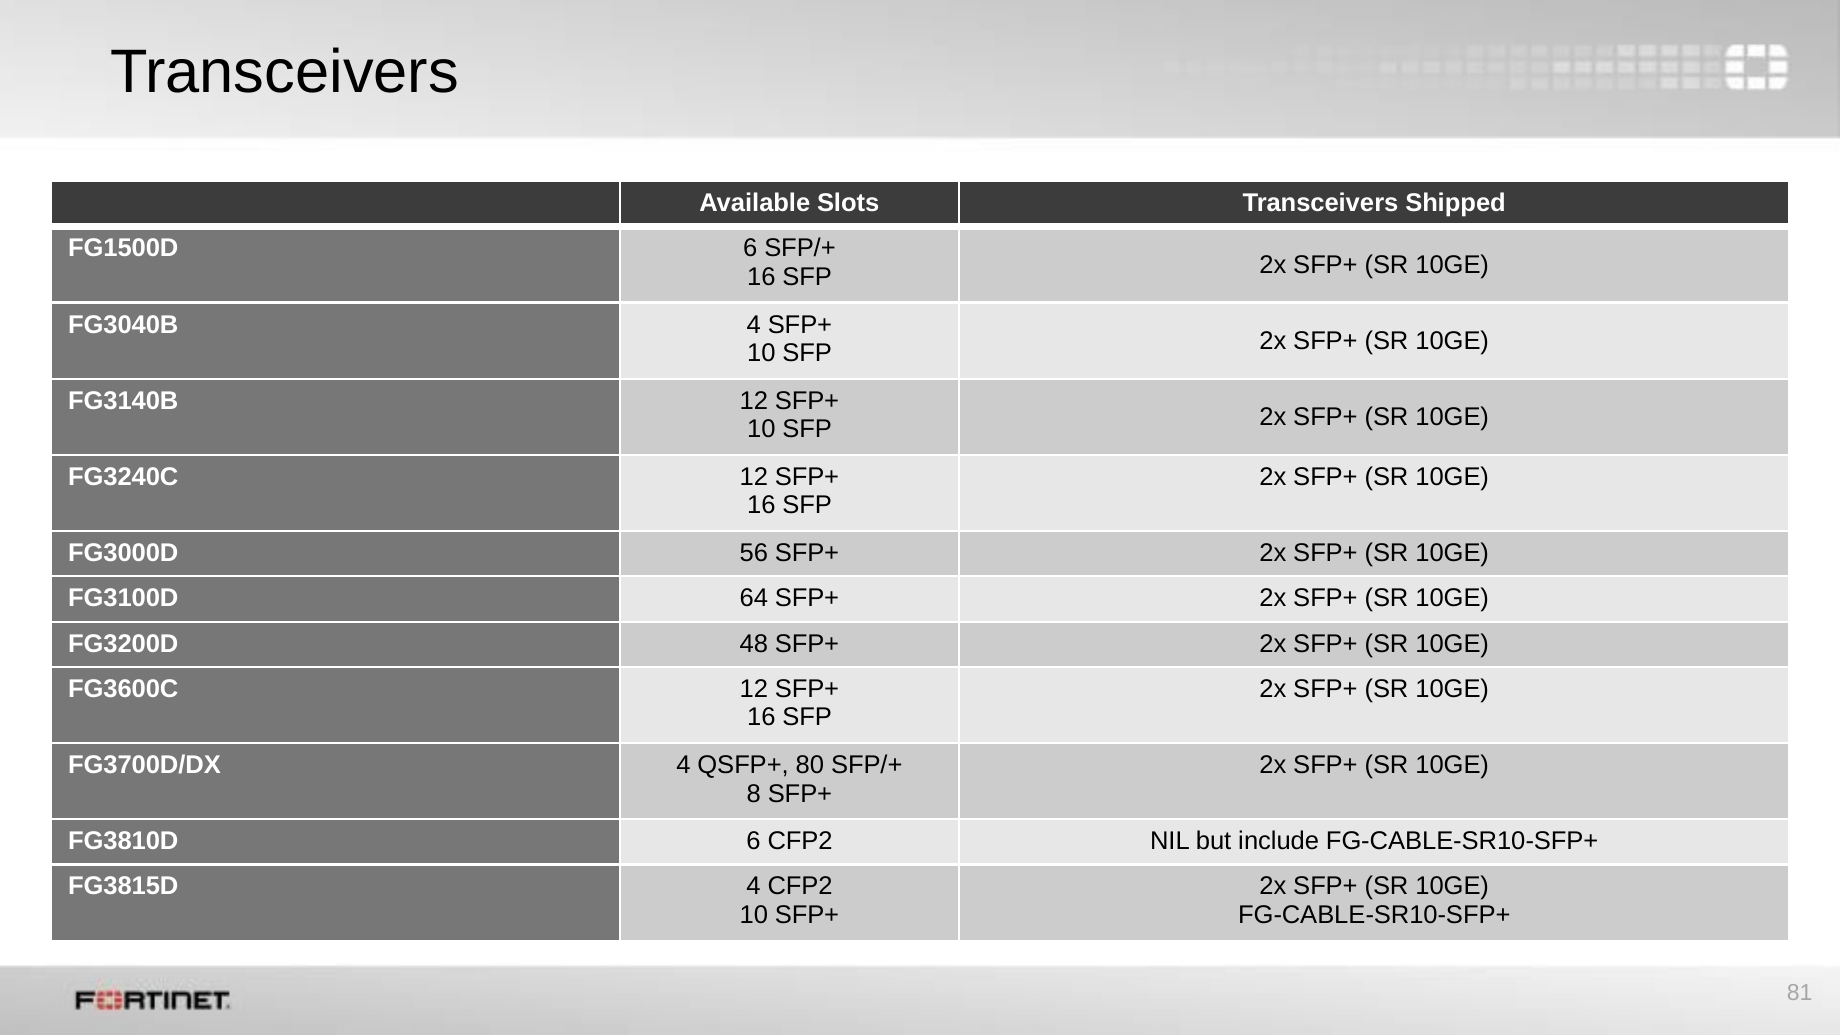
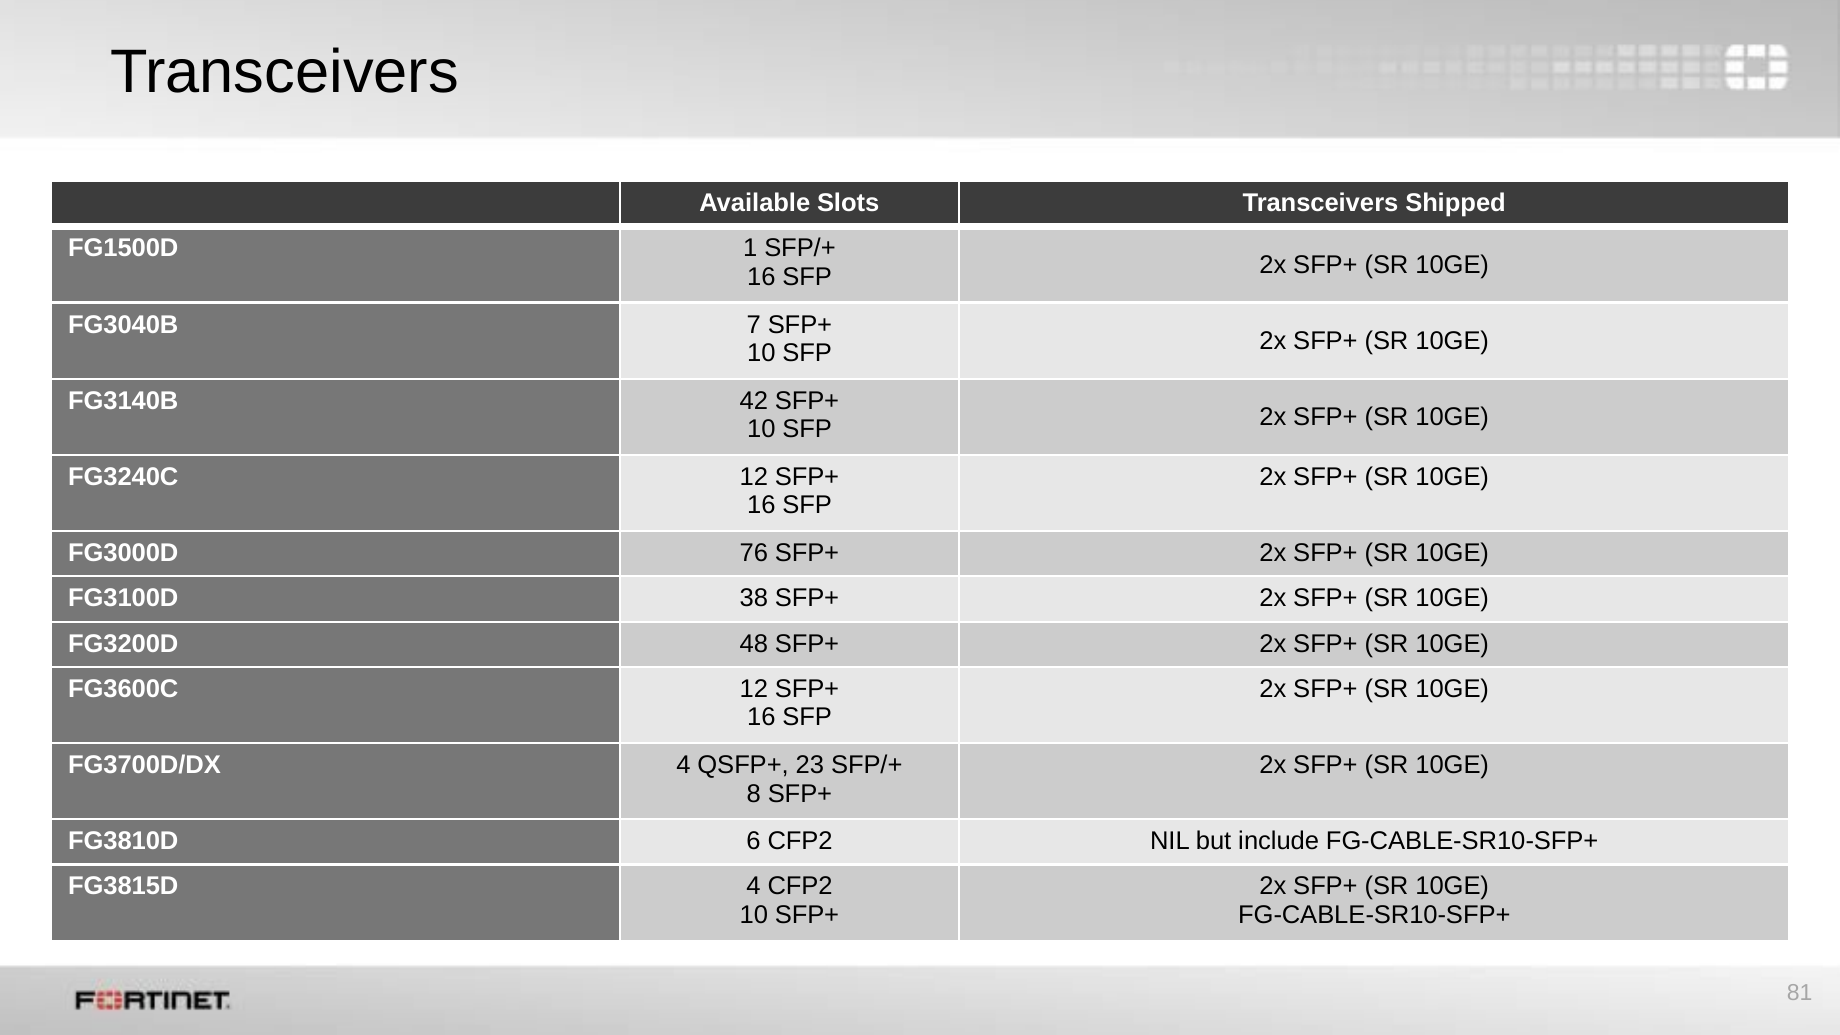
FG1500D 6: 6 -> 1
FG3040B 4: 4 -> 7
FG3140B 12: 12 -> 42
56: 56 -> 76
64: 64 -> 38
80: 80 -> 23
